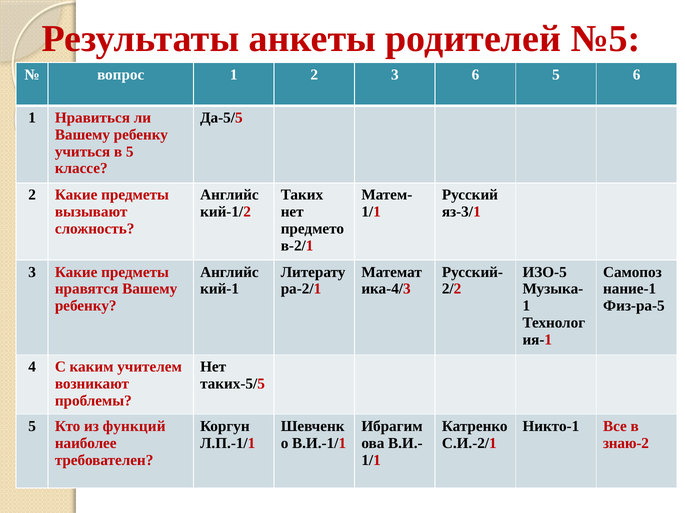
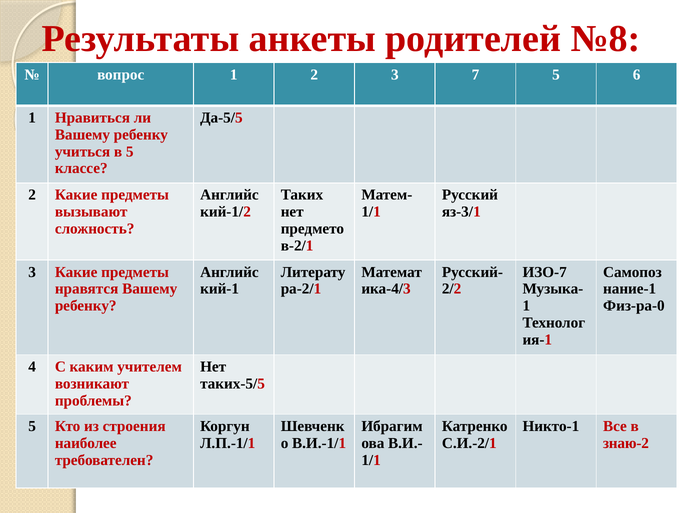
№5: №5 -> №8
3 6: 6 -> 7
ИЗО-5: ИЗО-5 -> ИЗО-7
Физ-ра-5: Физ-ра-5 -> Физ-ра-0
функций: функций -> строения
